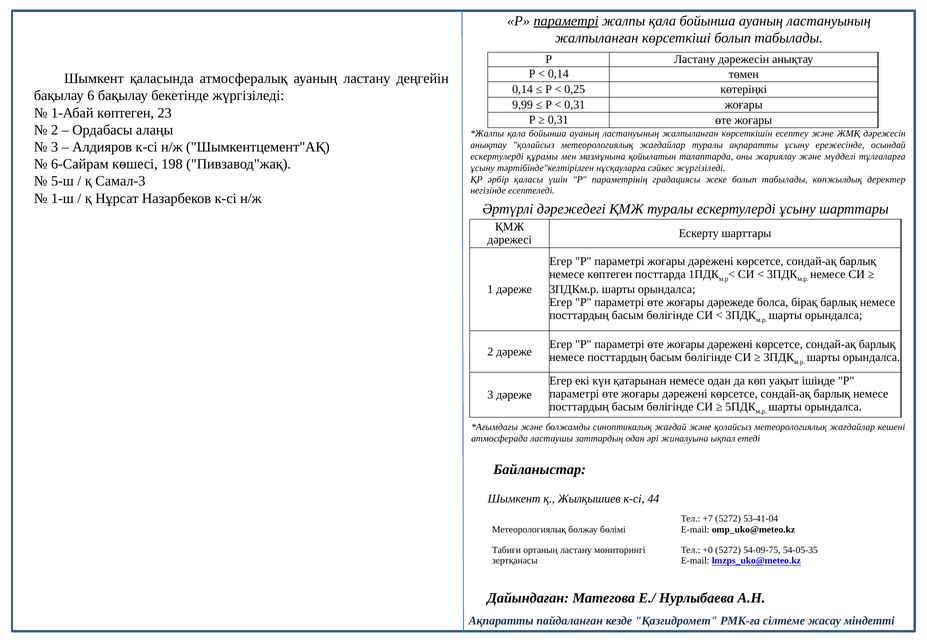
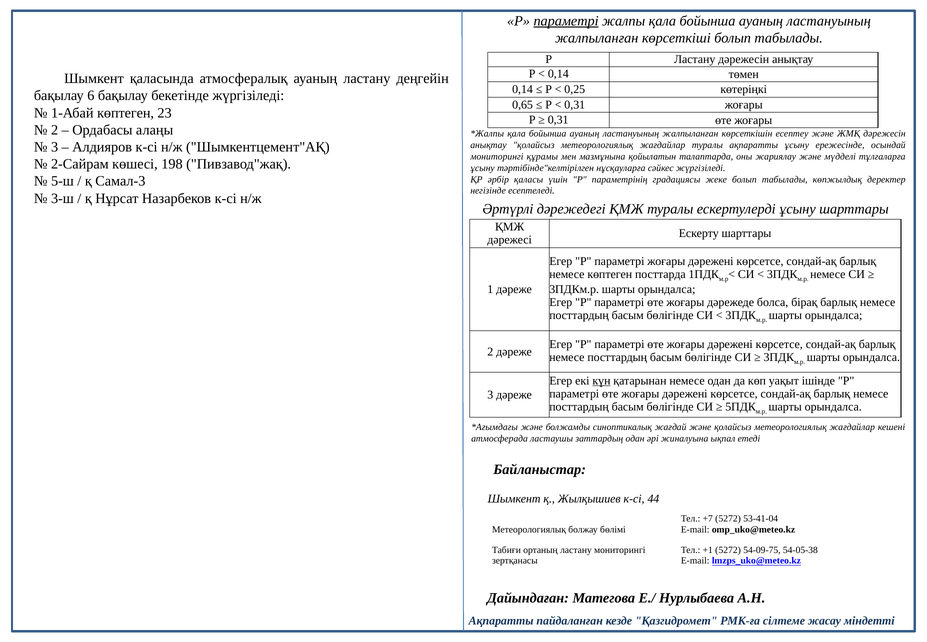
9,99: 9,99 -> 0,65
ескертулерді at (497, 157): ескертулерді -> мониторингі
6-Сайрам: 6-Сайрам -> 2-Сайрам
1-ш: 1-ш -> 3-ш
күн underline: none -> present
+0: +0 -> +1
54-05-35: 54-05-35 -> 54-05-38
